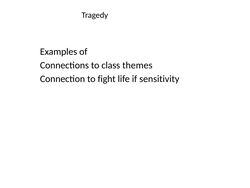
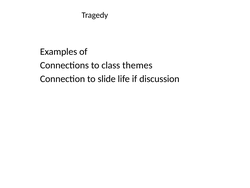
fight: fight -> slide
sensitivity: sensitivity -> discussion
